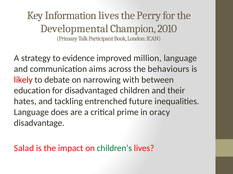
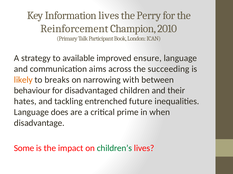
Developmental: Developmental -> Reinforcement
evidence: evidence -> available
million: million -> ensure
behaviours: behaviours -> succeeding
likely colour: red -> orange
debate: debate -> breaks
education: education -> behaviour
oracy: oracy -> when
Salad: Salad -> Some
